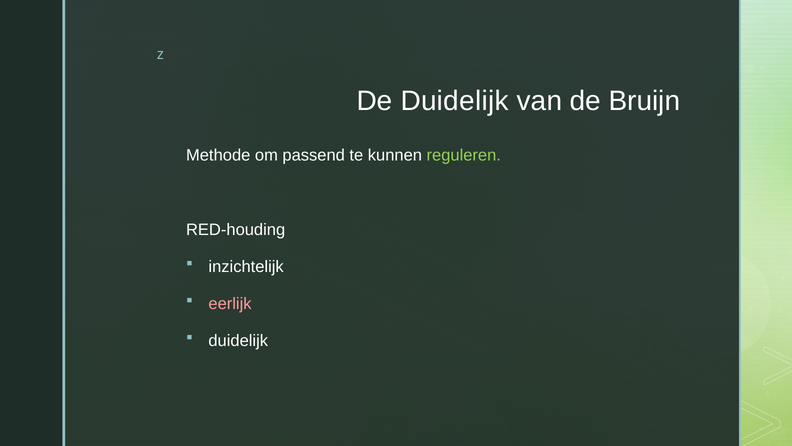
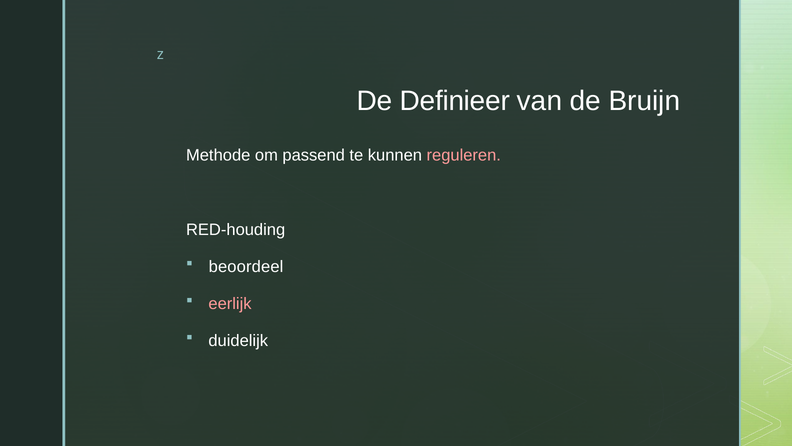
De Duidelijk: Duidelijk -> Definieer
reguleren colour: light green -> pink
inzichtelijk: inzichtelijk -> beoordeel
